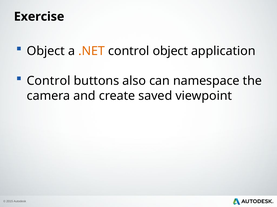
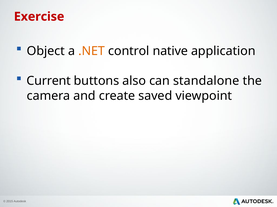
Exercise colour: black -> red
control object: object -> native
Control at (49, 81): Control -> Current
namespace: namespace -> standalone
